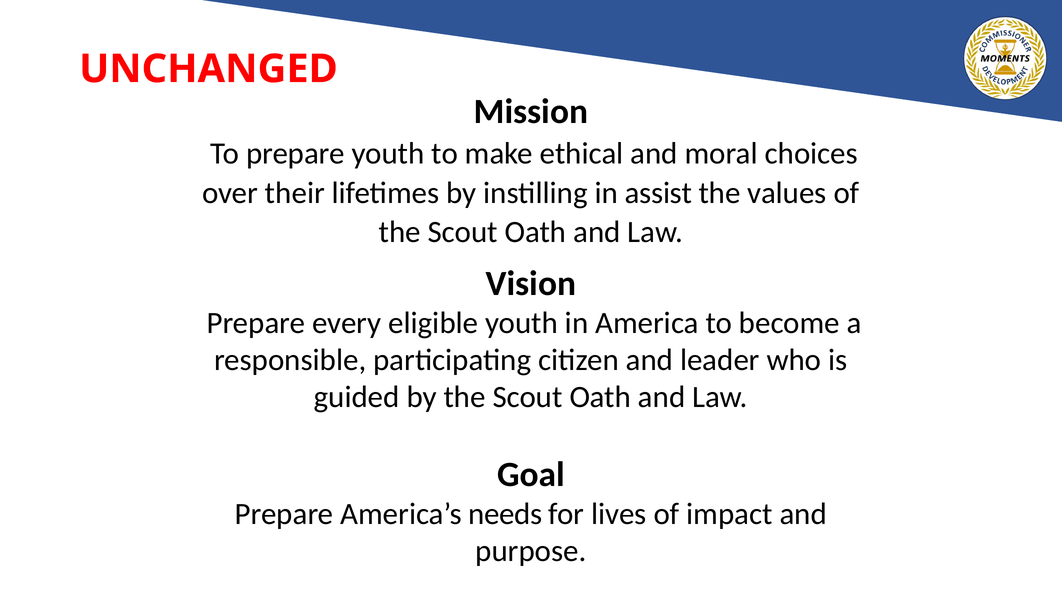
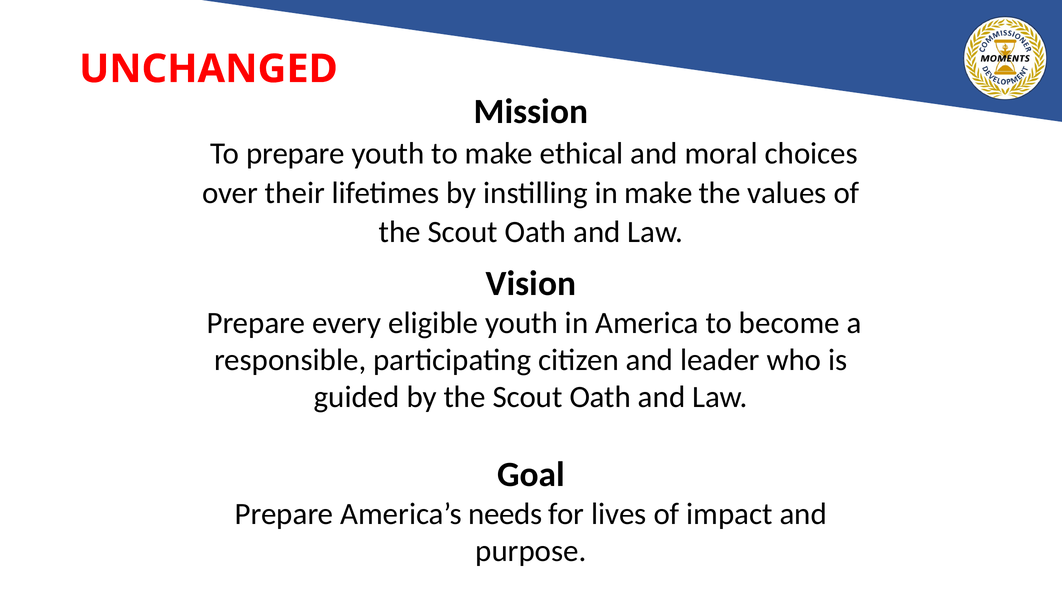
in assist: assist -> make
